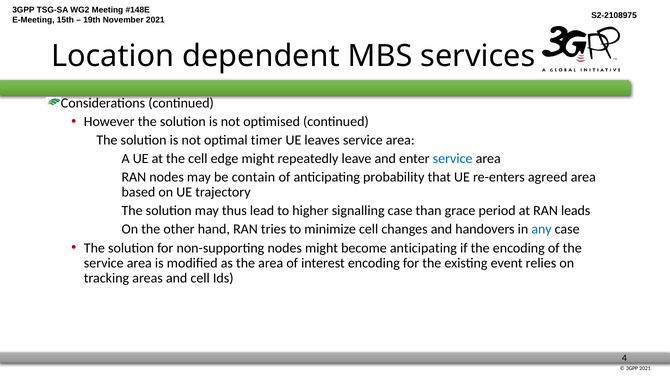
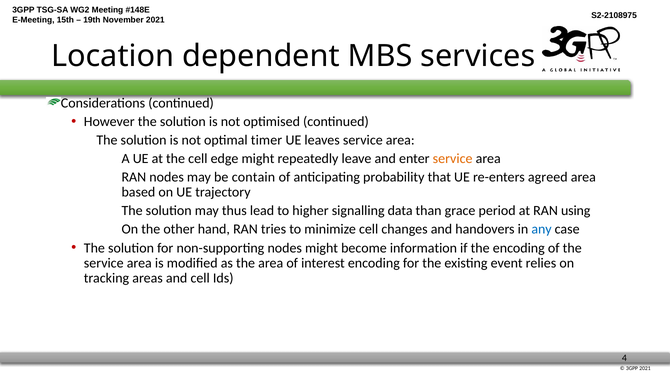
service at (453, 159) colour: blue -> orange
signalling case: case -> data
leads: leads -> using
become anticipating: anticipating -> information
